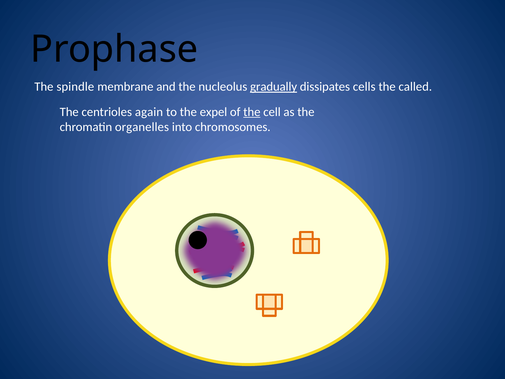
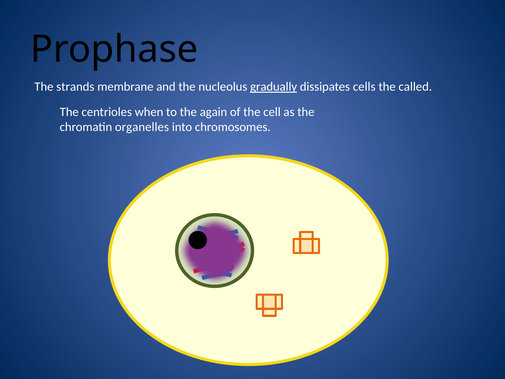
spindle: spindle -> strands
again: again -> when
expel: expel -> again
the at (252, 112) underline: present -> none
